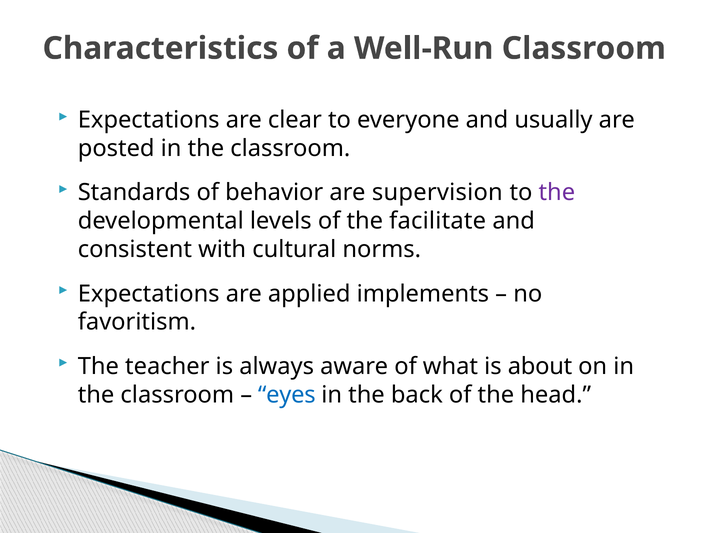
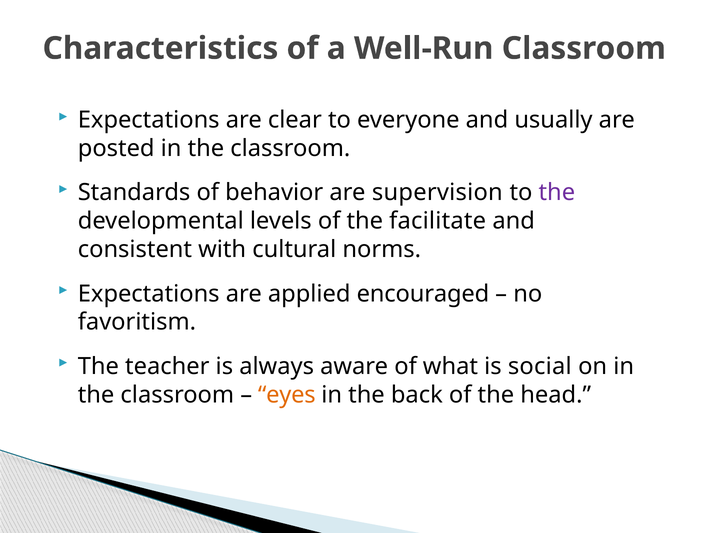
implements: implements -> encouraged
about: about -> social
eyes colour: blue -> orange
